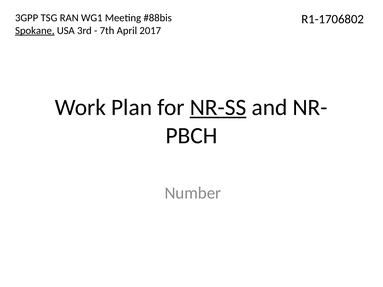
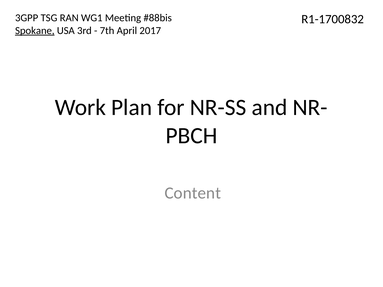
R1-1706802: R1-1706802 -> R1-1700832
NR-SS underline: present -> none
Number: Number -> Content
